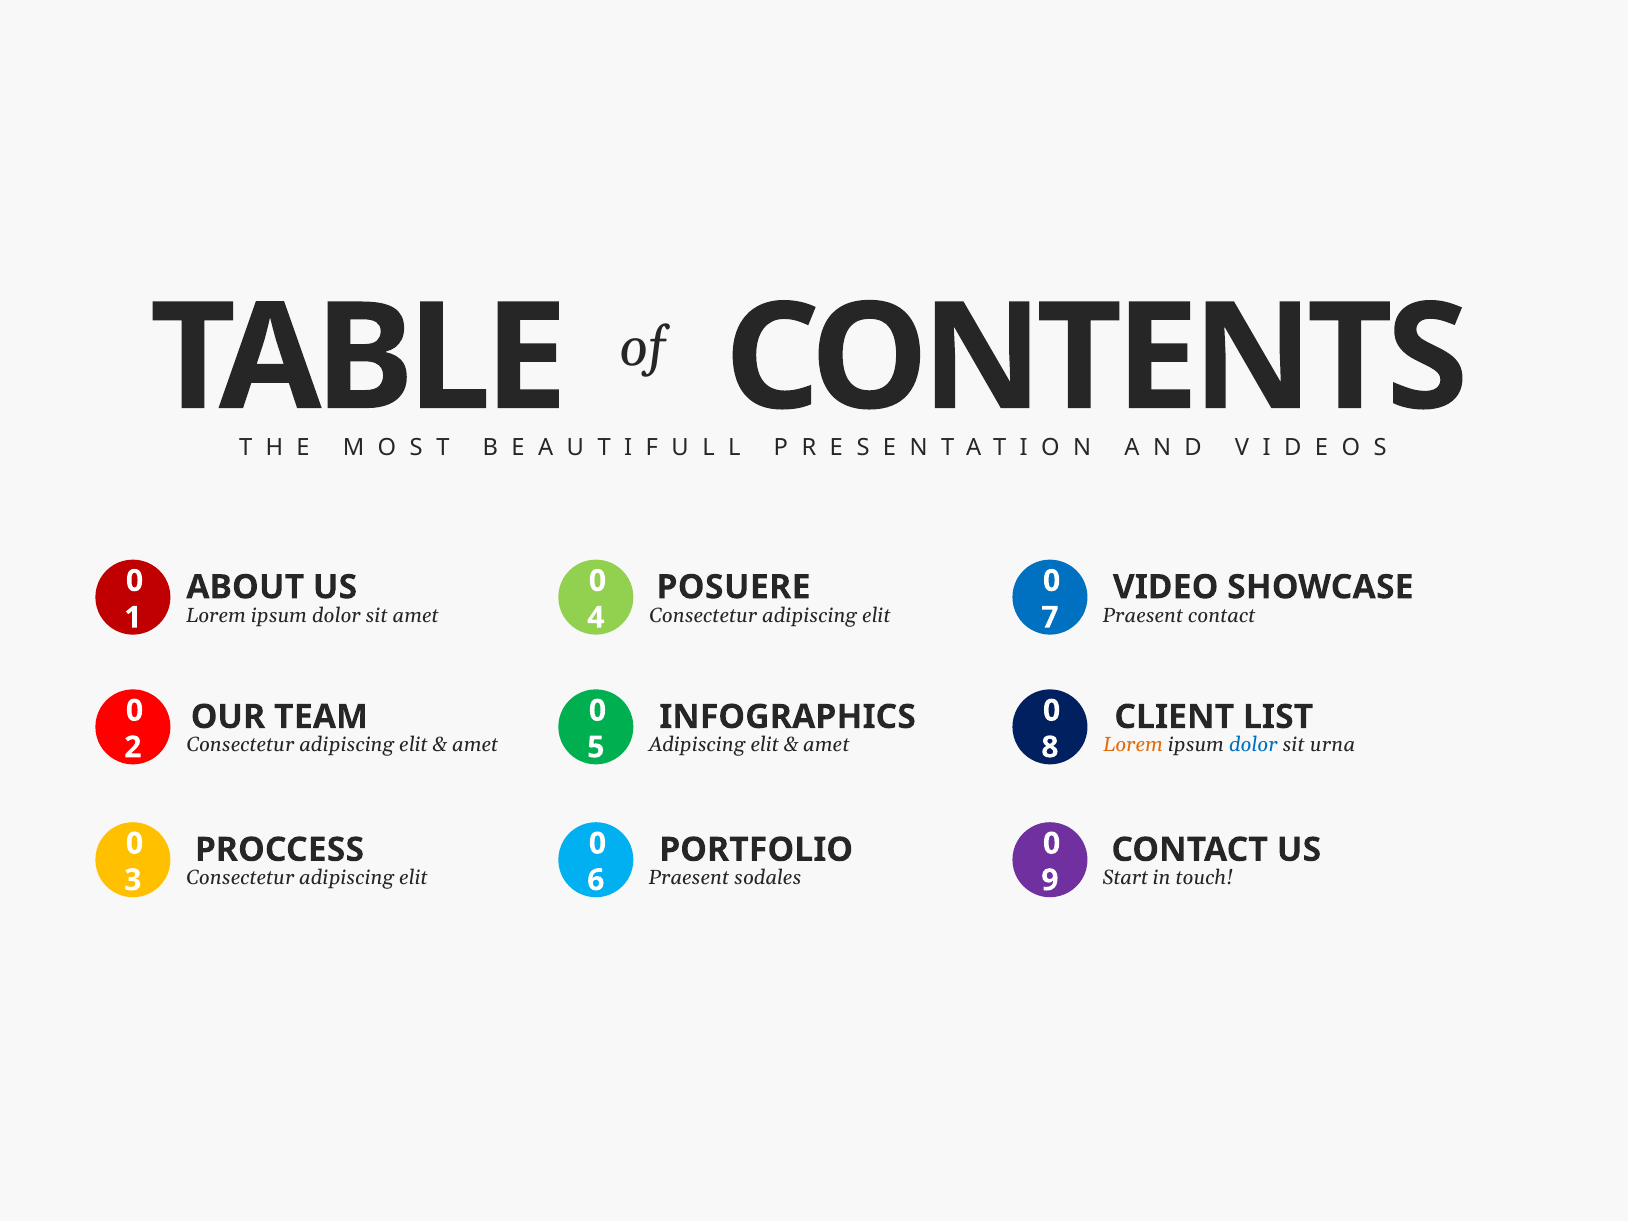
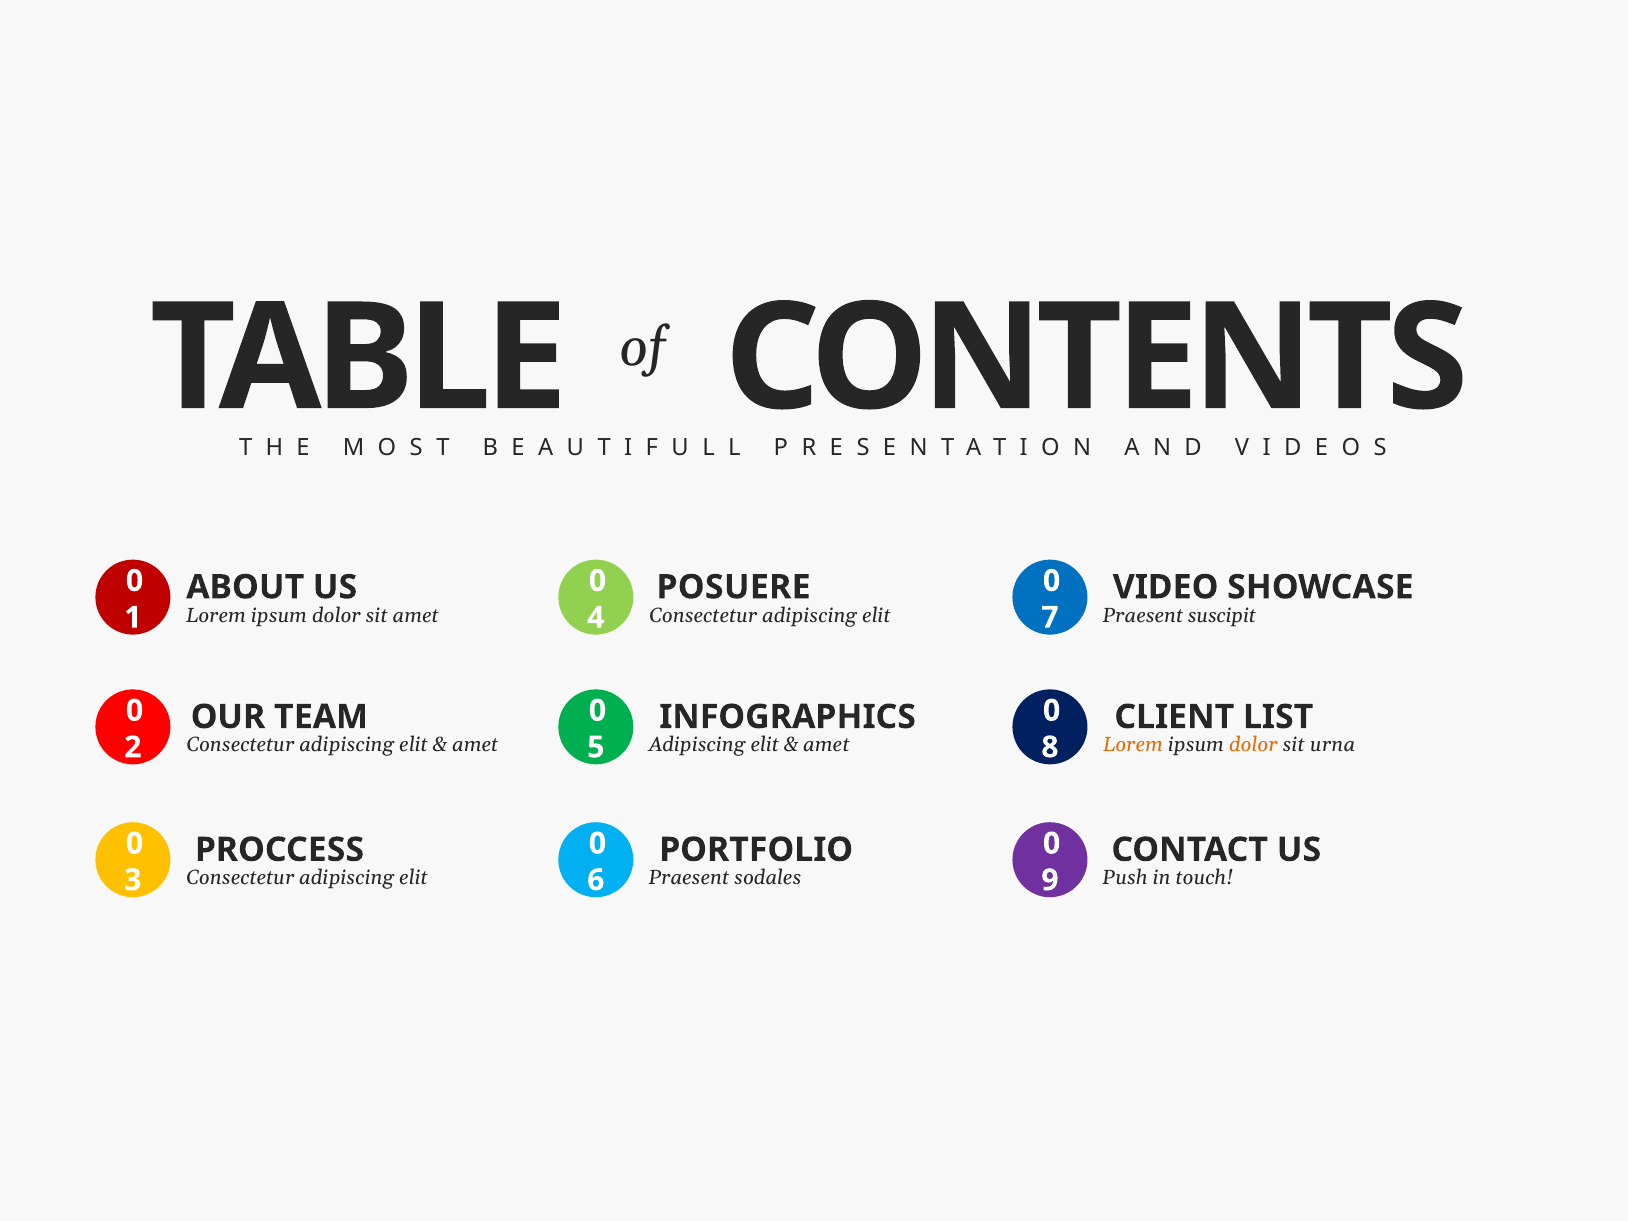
Praesent contact: contact -> suscipit
dolor at (1253, 745) colour: blue -> orange
Start: Start -> Push
